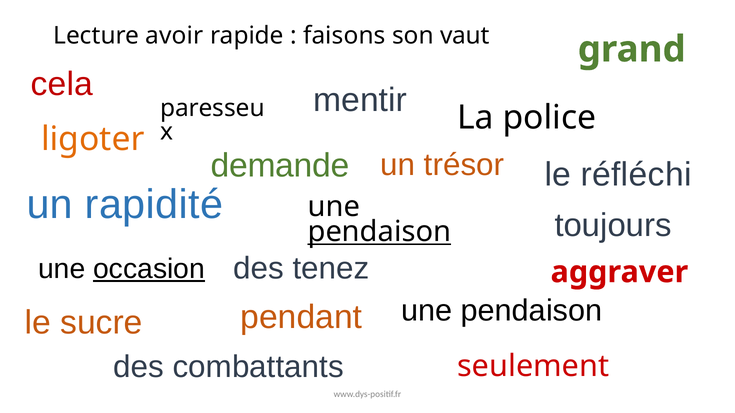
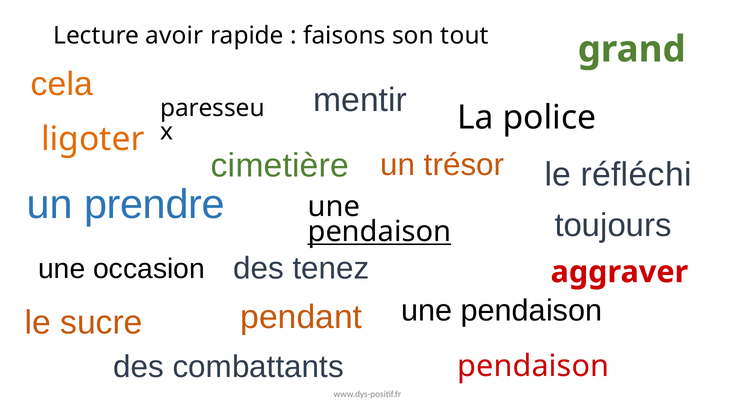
vaut: vaut -> tout
cela colour: red -> orange
demande: demande -> cimetière
rapidité: rapidité -> prendre
occasion underline: present -> none
seulement at (533, 367): seulement -> pendaison
